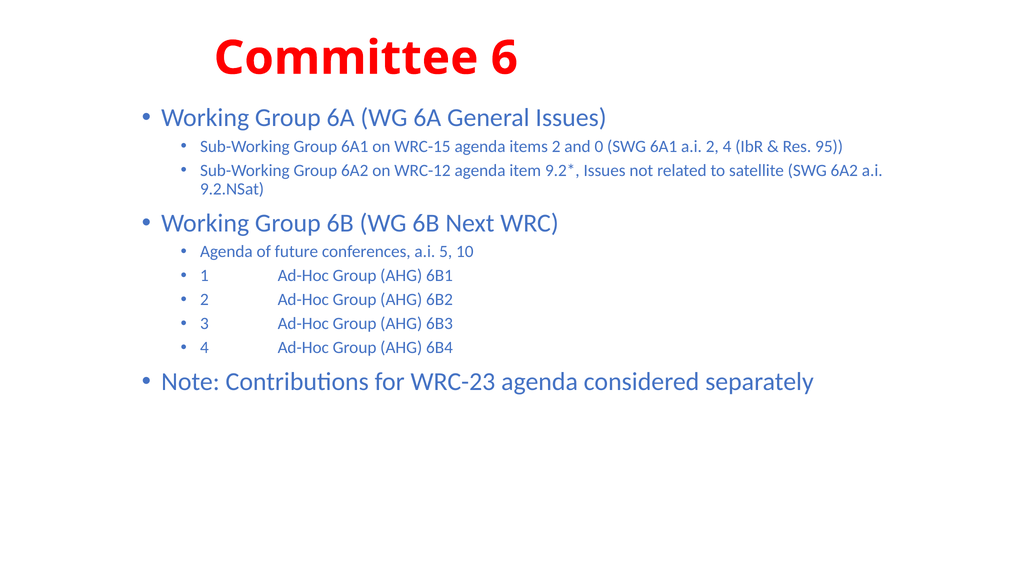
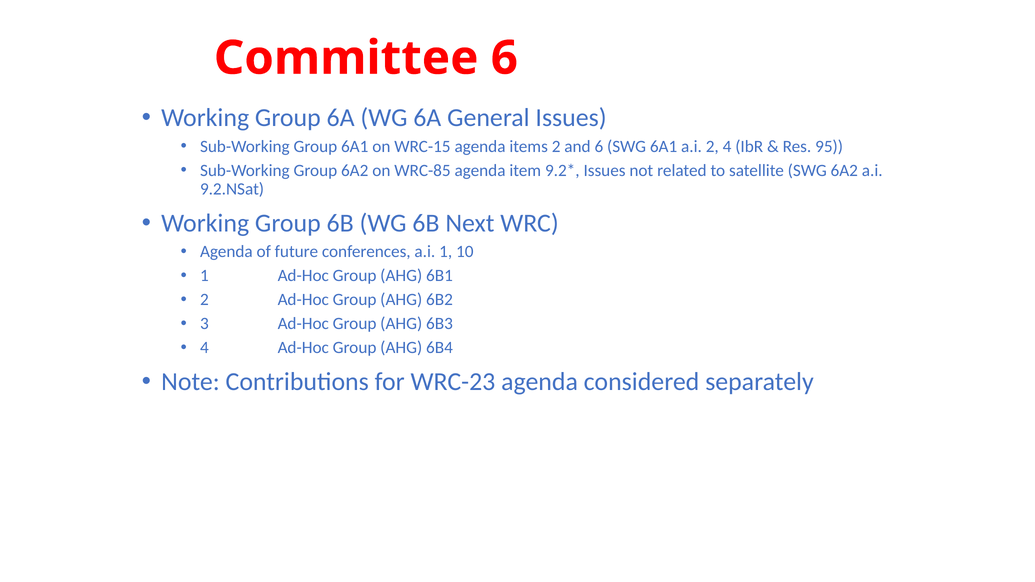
and 0: 0 -> 6
WRC-12: WRC-12 -> WRC-85
a.i 5: 5 -> 1
